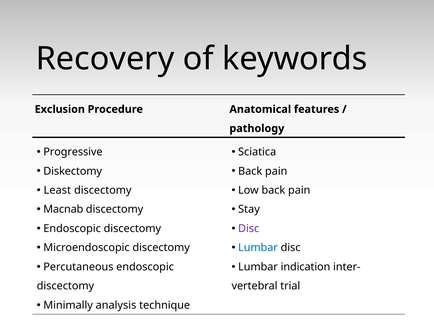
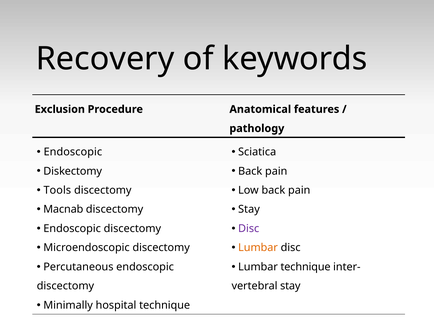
Progressive at (73, 152): Progressive -> Endoscopic
Least: Least -> Tools
Lumbar at (258, 248) colour: blue -> orange
Lumbar indication: indication -> technique
trial at (290, 286): trial -> stay
analysis: analysis -> hospital
